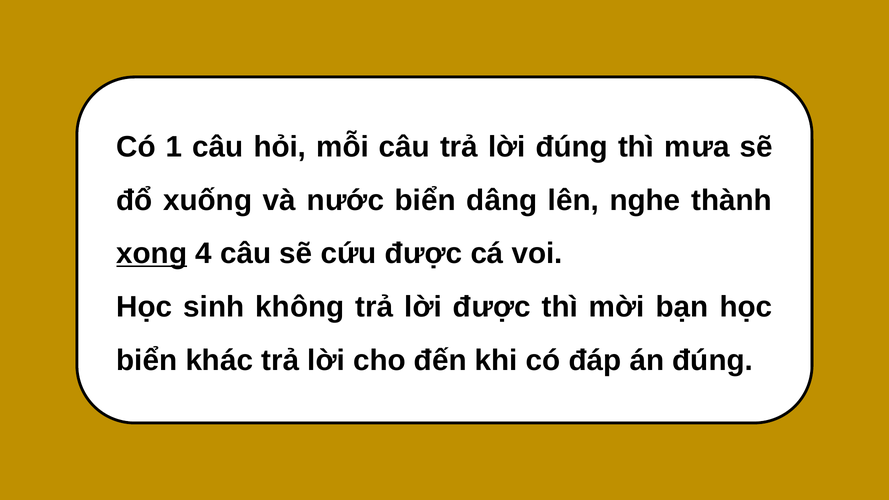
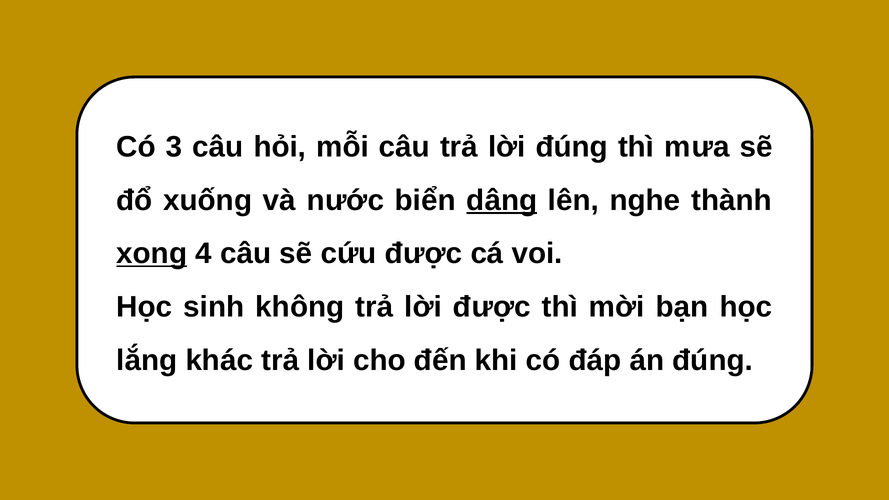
1: 1 -> 3
dâng underline: none -> present
biển at (147, 360): biển -> lắng
